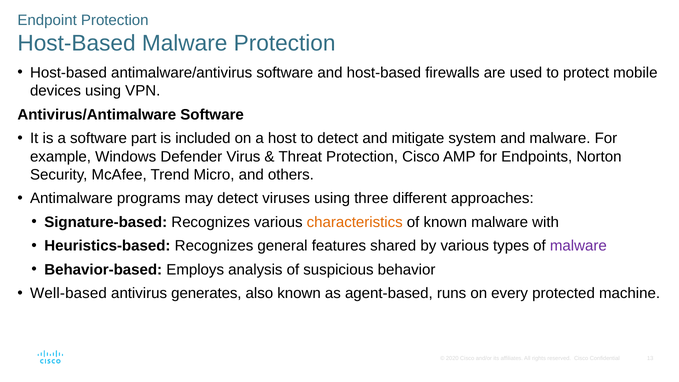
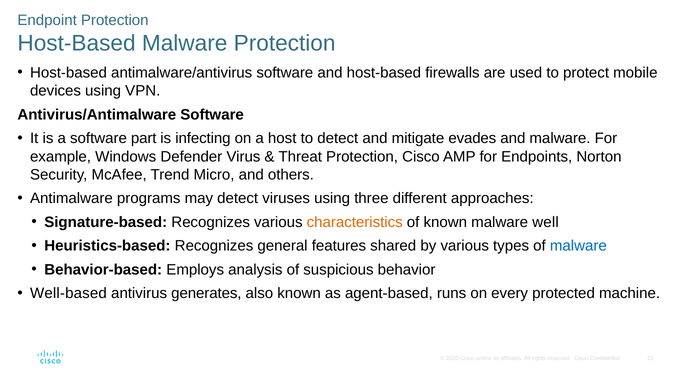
included: included -> infecting
system: system -> evades
with: with -> well
malware at (578, 246) colour: purple -> blue
